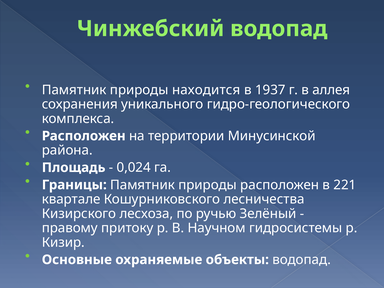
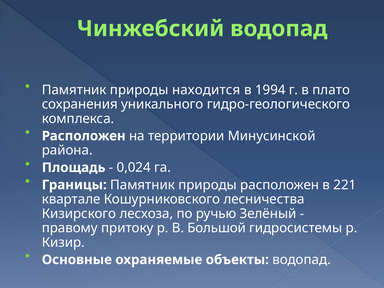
1937: 1937 -> 1994
аллея: аллея -> плато
Научном: Научном -> Большой
